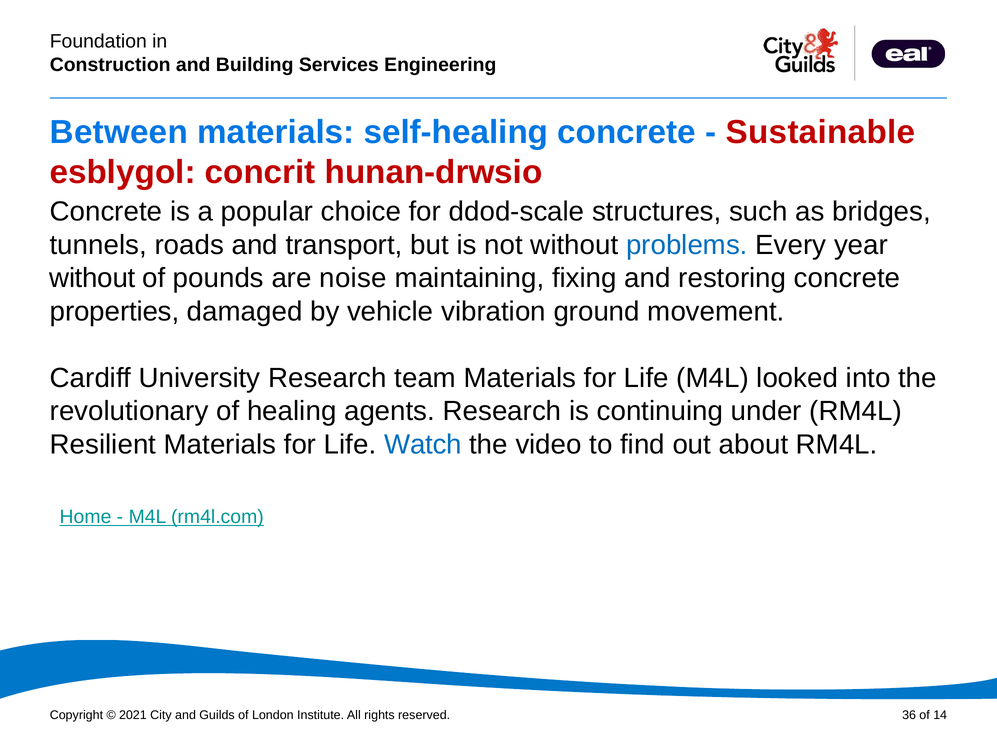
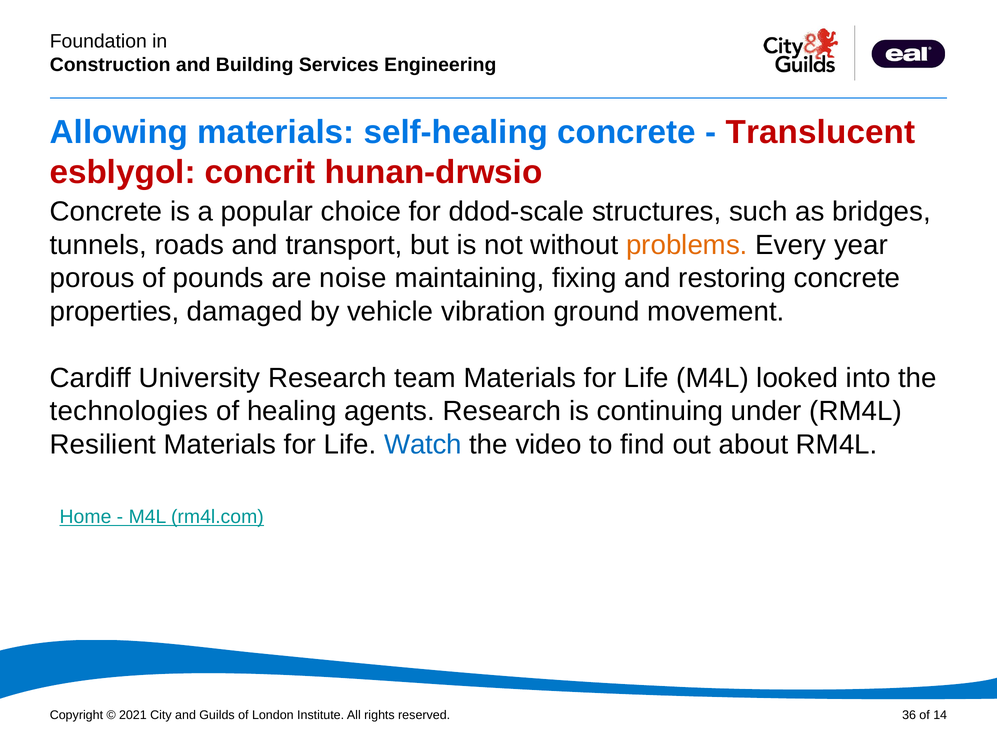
Between: Between -> Allowing
Sustainable: Sustainable -> Translucent
problems colour: blue -> orange
without at (92, 278): without -> porous
revolutionary: revolutionary -> technologies
